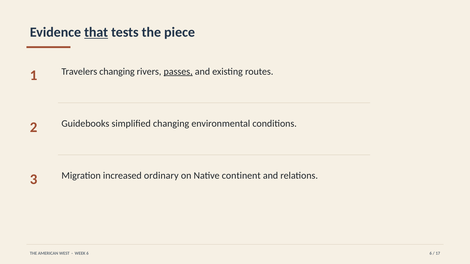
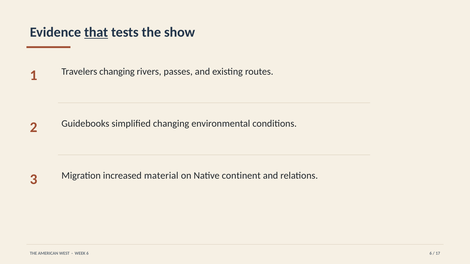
piece: piece -> show
passes underline: present -> none
ordinary: ordinary -> material
